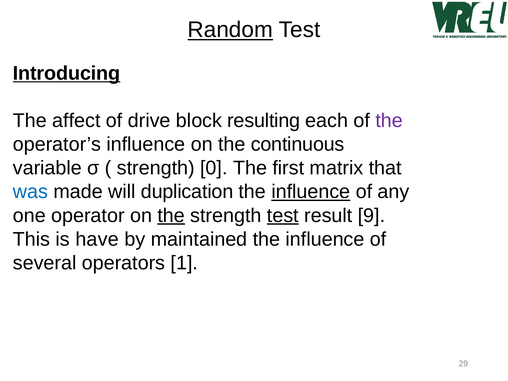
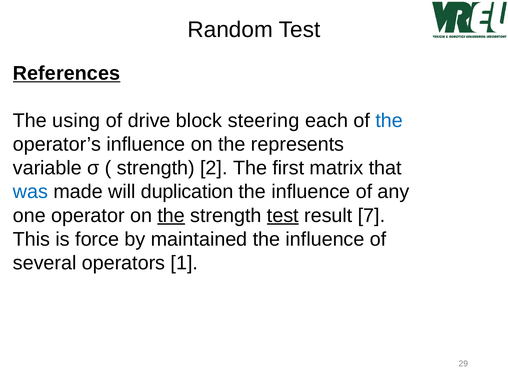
Random underline: present -> none
Introducing: Introducing -> References
affect: affect -> using
resulting: resulting -> steering
the at (389, 121) colour: purple -> blue
continuous: continuous -> represents
0: 0 -> 2
influence at (311, 192) underline: present -> none
9: 9 -> 7
have: have -> force
